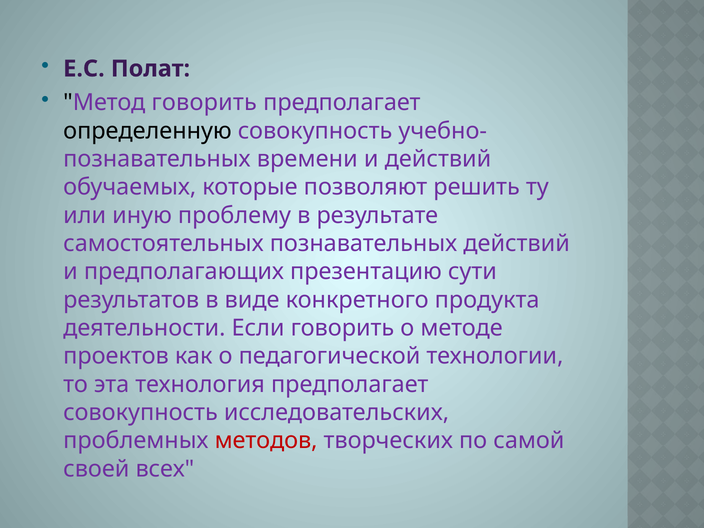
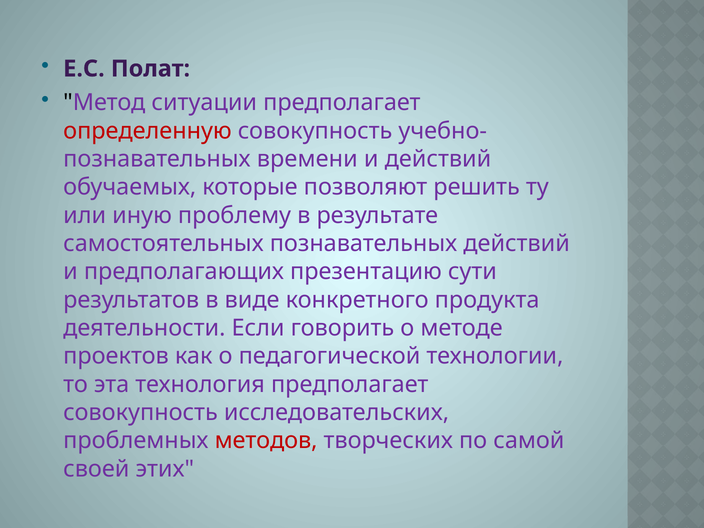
Метод говорить: говорить -> ситуации
определенную colour: black -> red
всех: всех -> этих
